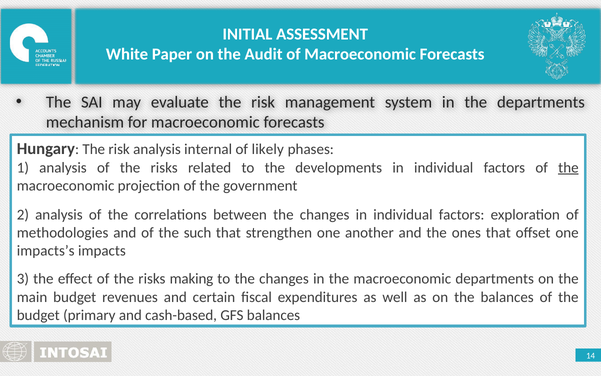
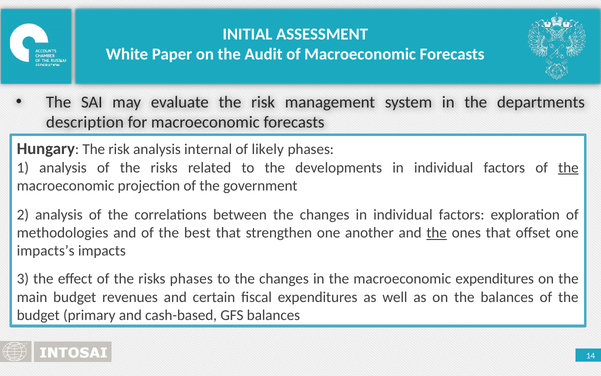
mechanism: mechanism -> description
such: such -> best
the at (437, 233) underline: none -> present
risks making: making -> phases
macroeconomic departments: departments -> expenditures
